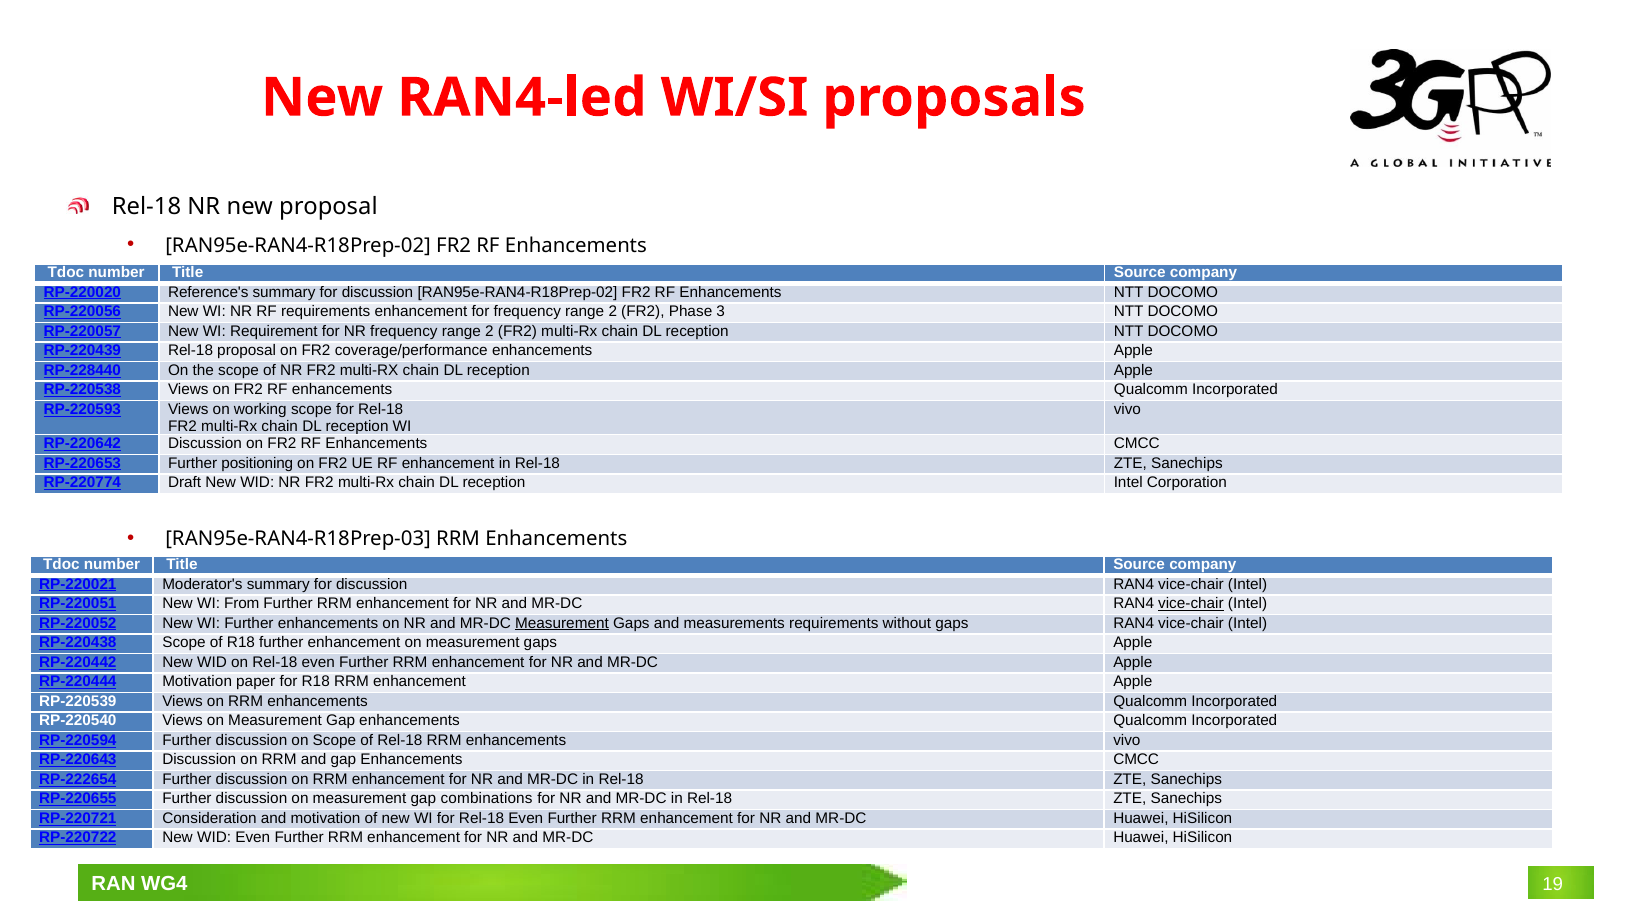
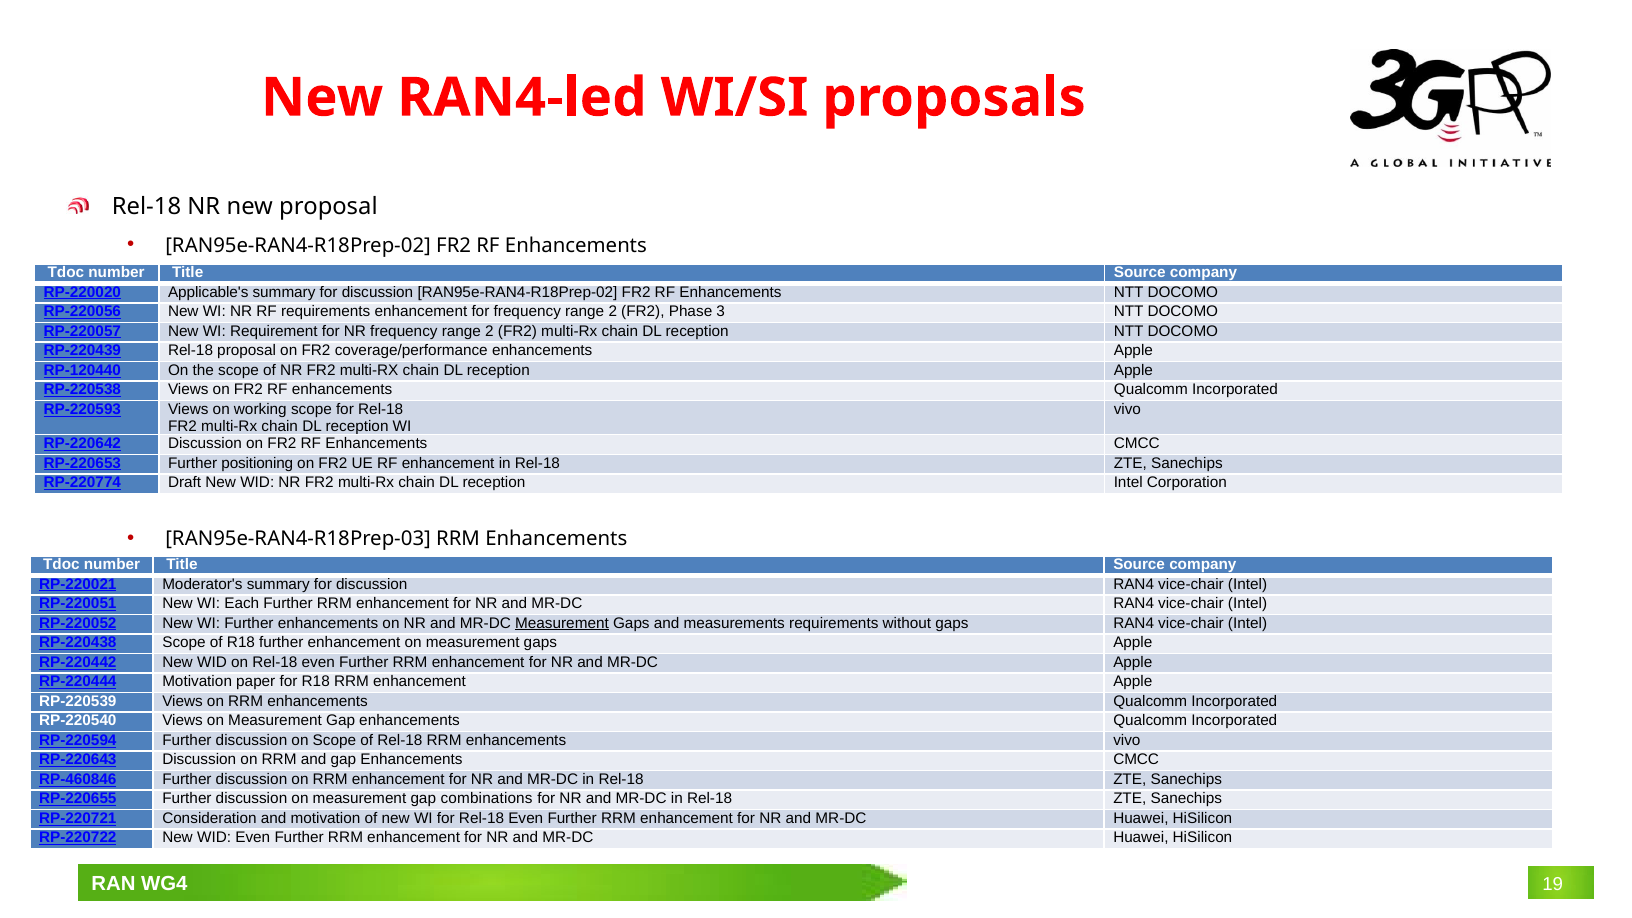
Reference's: Reference's -> Applicable's
RP-228440: RP-228440 -> RP-120440
From: From -> Each
vice-chair at (1191, 604) underline: present -> none
RP-222654: RP-222654 -> RP-460846
